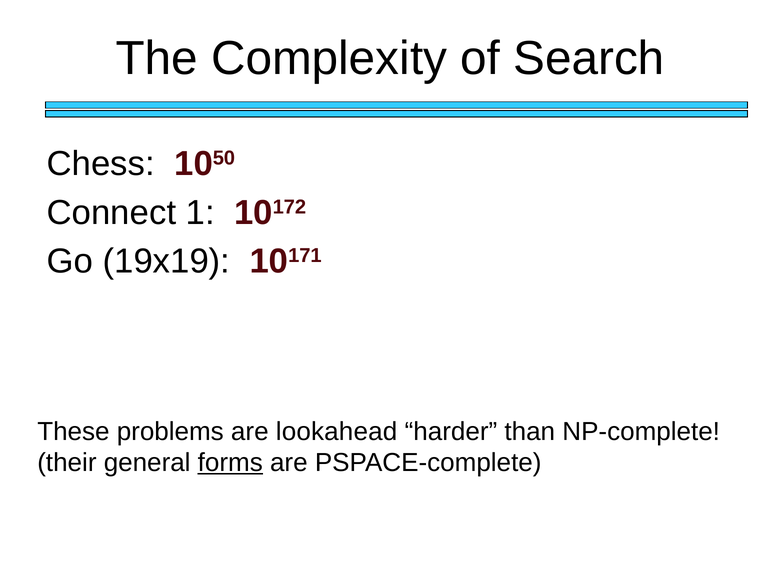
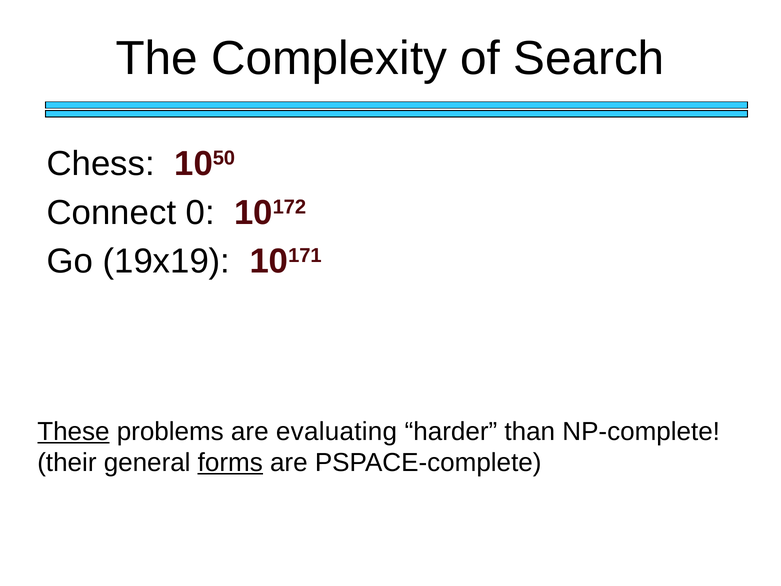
1: 1 -> 0
These underline: none -> present
lookahead: lookahead -> evaluating
